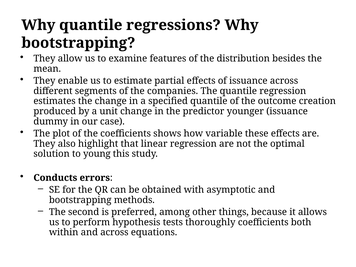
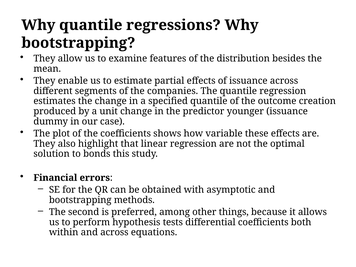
young: young -> bonds
Conducts: Conducts -> Financial
thoroughly: thoroughly -> differential
